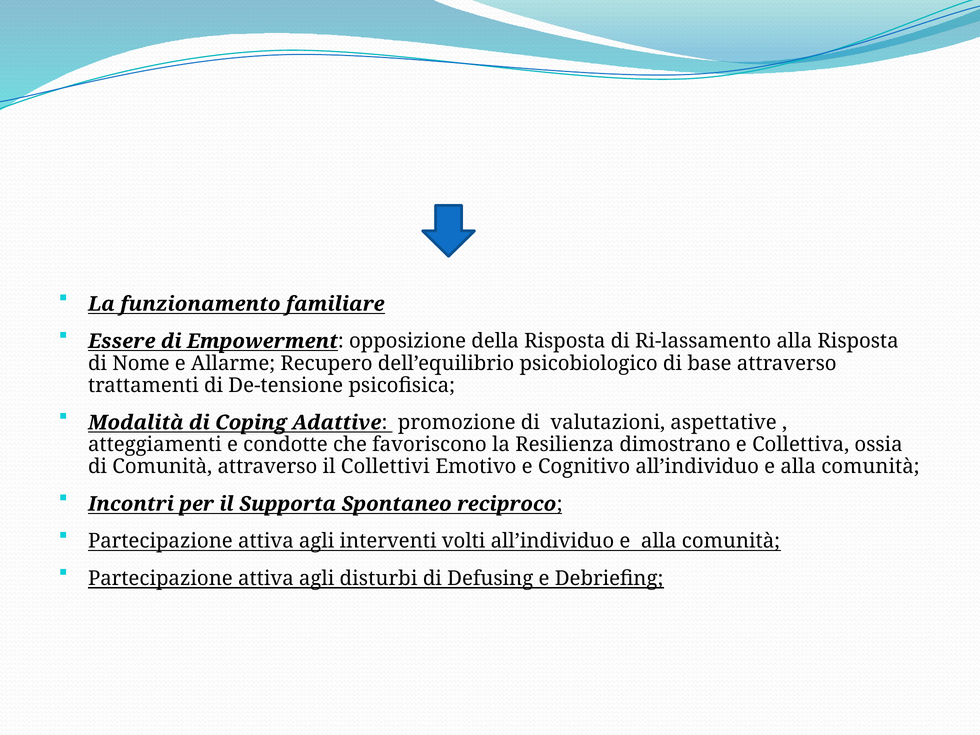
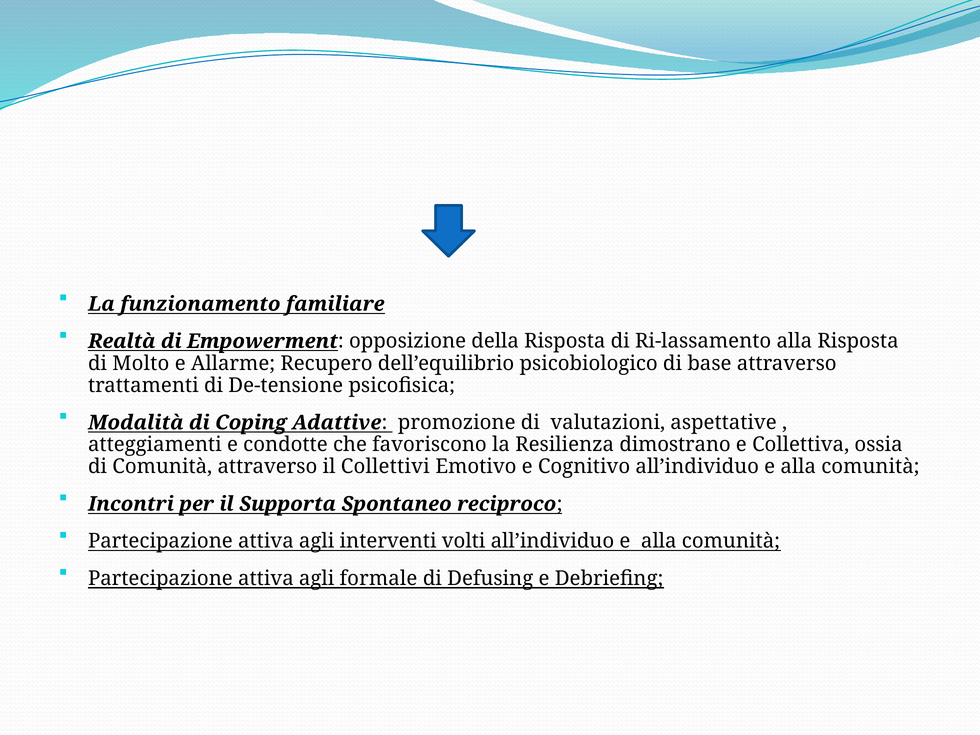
Essere: Essere -> Realtà
Nome: Nome -> Molto
disturbi: disturbi -> formale
